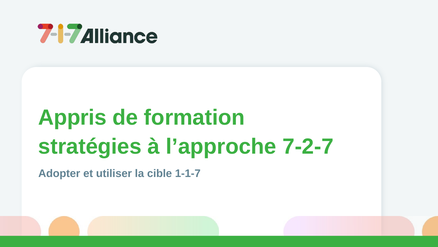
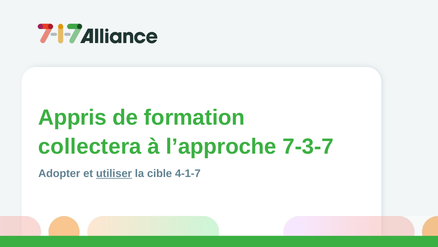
stratégies: stratégies -> collectera
7-2-7: 7-2-7 -> 7-3-7
utiliser underline: none -> present
1-1-7: 1-1-7 -> 4-1-7
